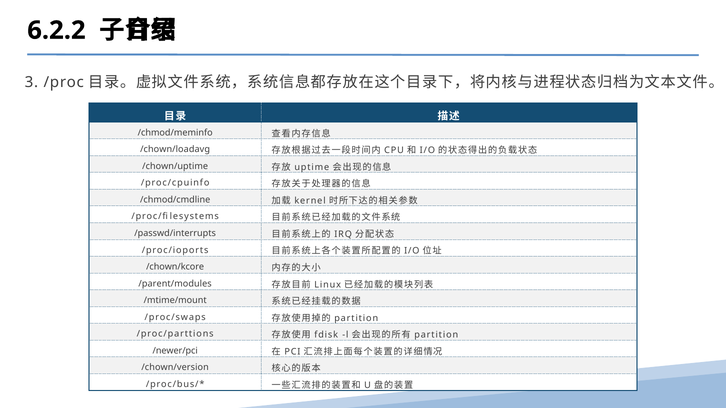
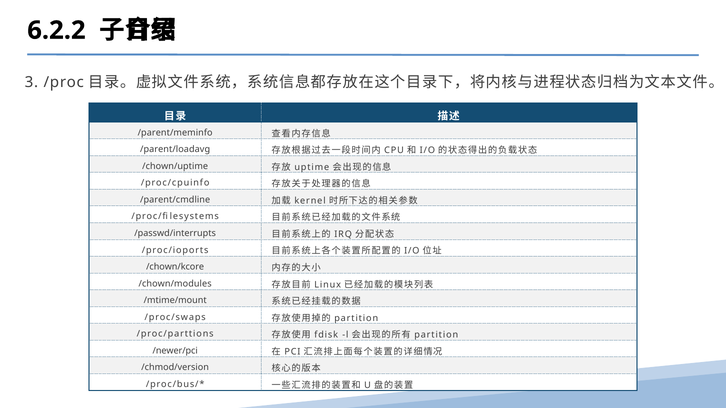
/chmod/meminfo: /chmod/meminfo -> /parent/meminfo
/chown/loadavg: /chown/loadavg -> /parent/loadavg
/chmod/cmdline: /chmod/cmdline -> /parent/cmdline
/parent/modules: /parent/modules -> /chown/modules
/chown/version: /chown/version -> /chmod/version
